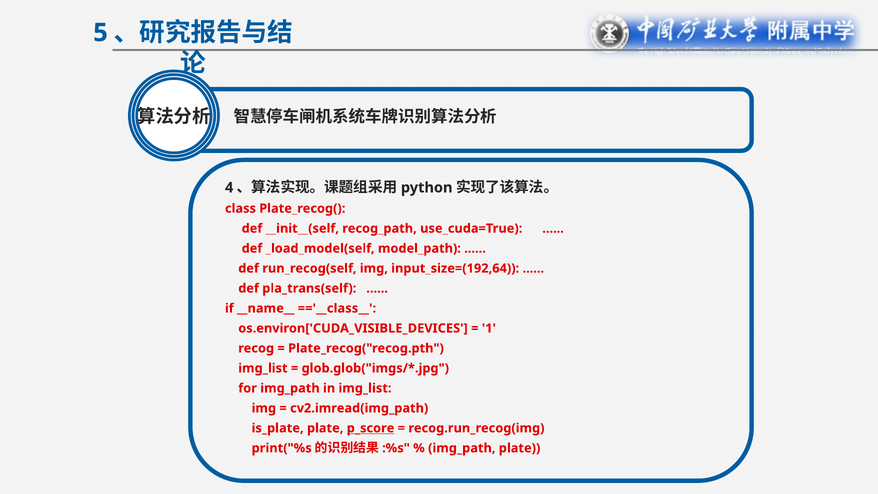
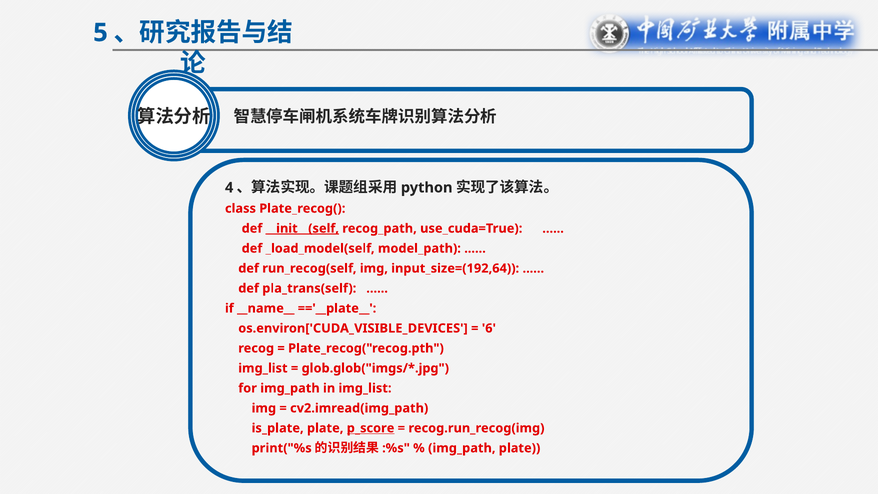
__init__(self underline: none -> present
=='__class__: =='__class__ -> =='__plate__
1: 1 -> 6
